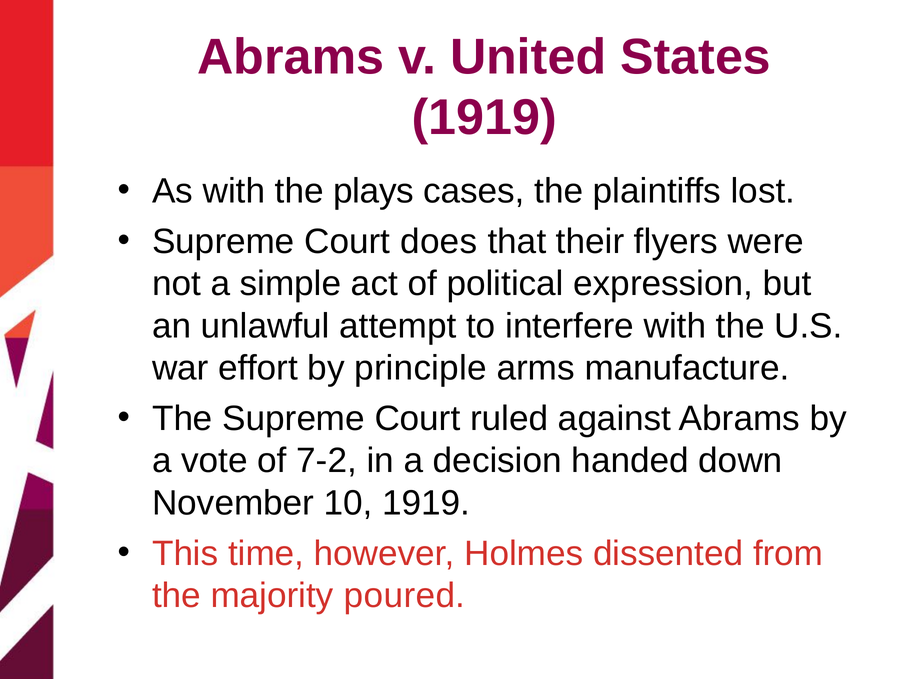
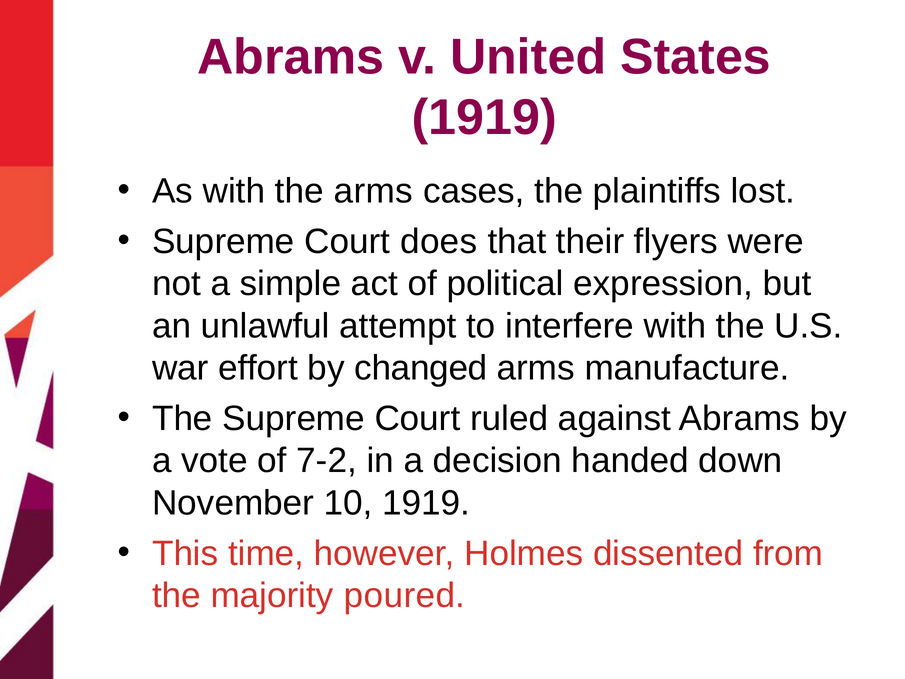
the plays: plays -> arms
principle: principle -> changed
